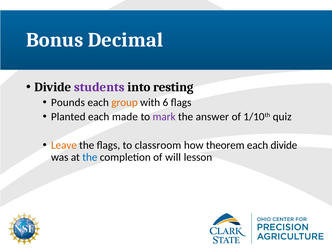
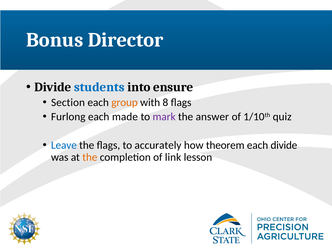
Decimal: Decimal -> Director
students colour: purple -> blue
resting: resting -> ensure
Pounds: Pounds -> Section
6: 6 -> 8
Planted: Planted -> Furlong
Leave colour: orange -> blue
classroom: classroom -> accurately
the at (90, 157) colour: blue -> orange
will: will -> link
